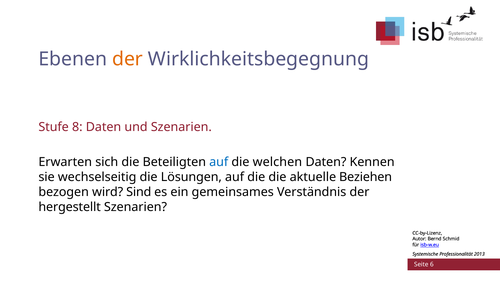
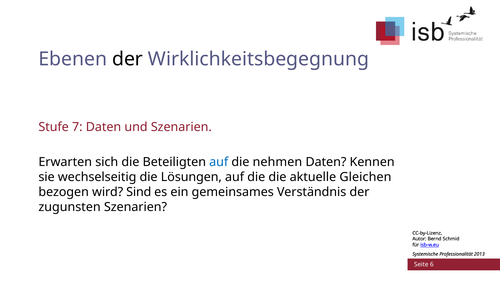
der at (128, 59) colour: orange -> black
8: 8 -> 7
welchen: welchen -> nehmen
Beziehen: Beziehen -> Gleichen
hergestellt: hergestellt -> zugunsten
